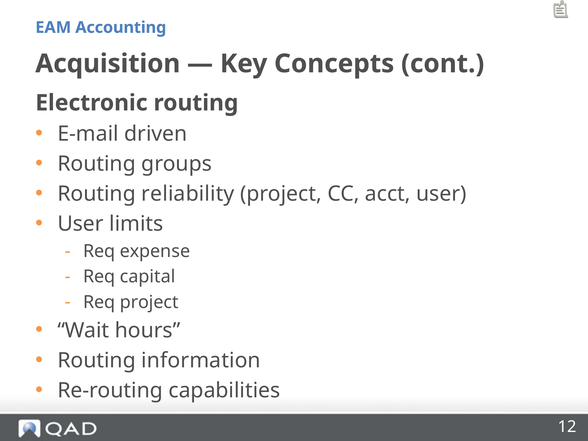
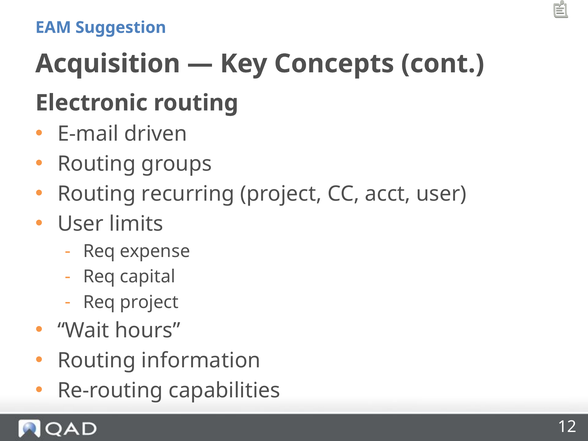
Accounting: Accounting -> Suggestion
reliability: reliability -> recurring
